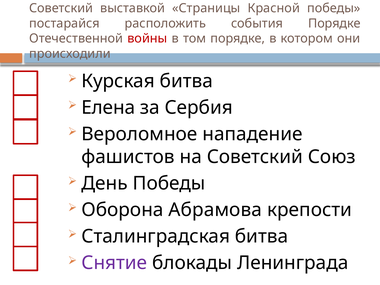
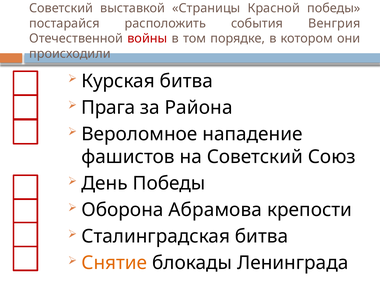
события Порядке: Порядке -> Венгрия
Елена: Елена -> Прага
Сербия: Сербия -> Района
Снятие colour: purple -> orange
